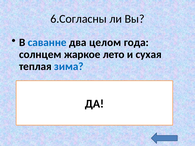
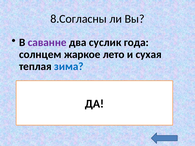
6.Согласны: 6.Согласны -> 8.Согласны
саванне colour: blue -> purple
целом: целом -> суслик
